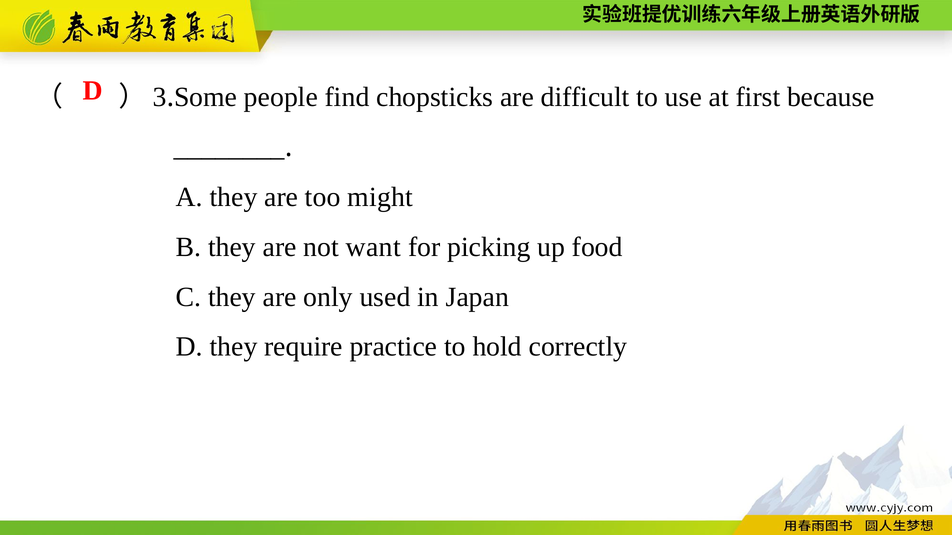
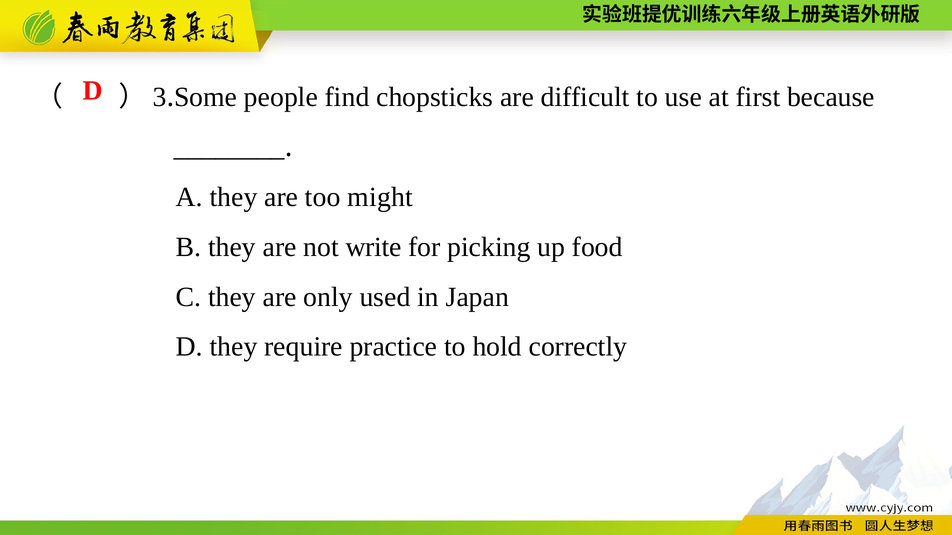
want: want -> write
